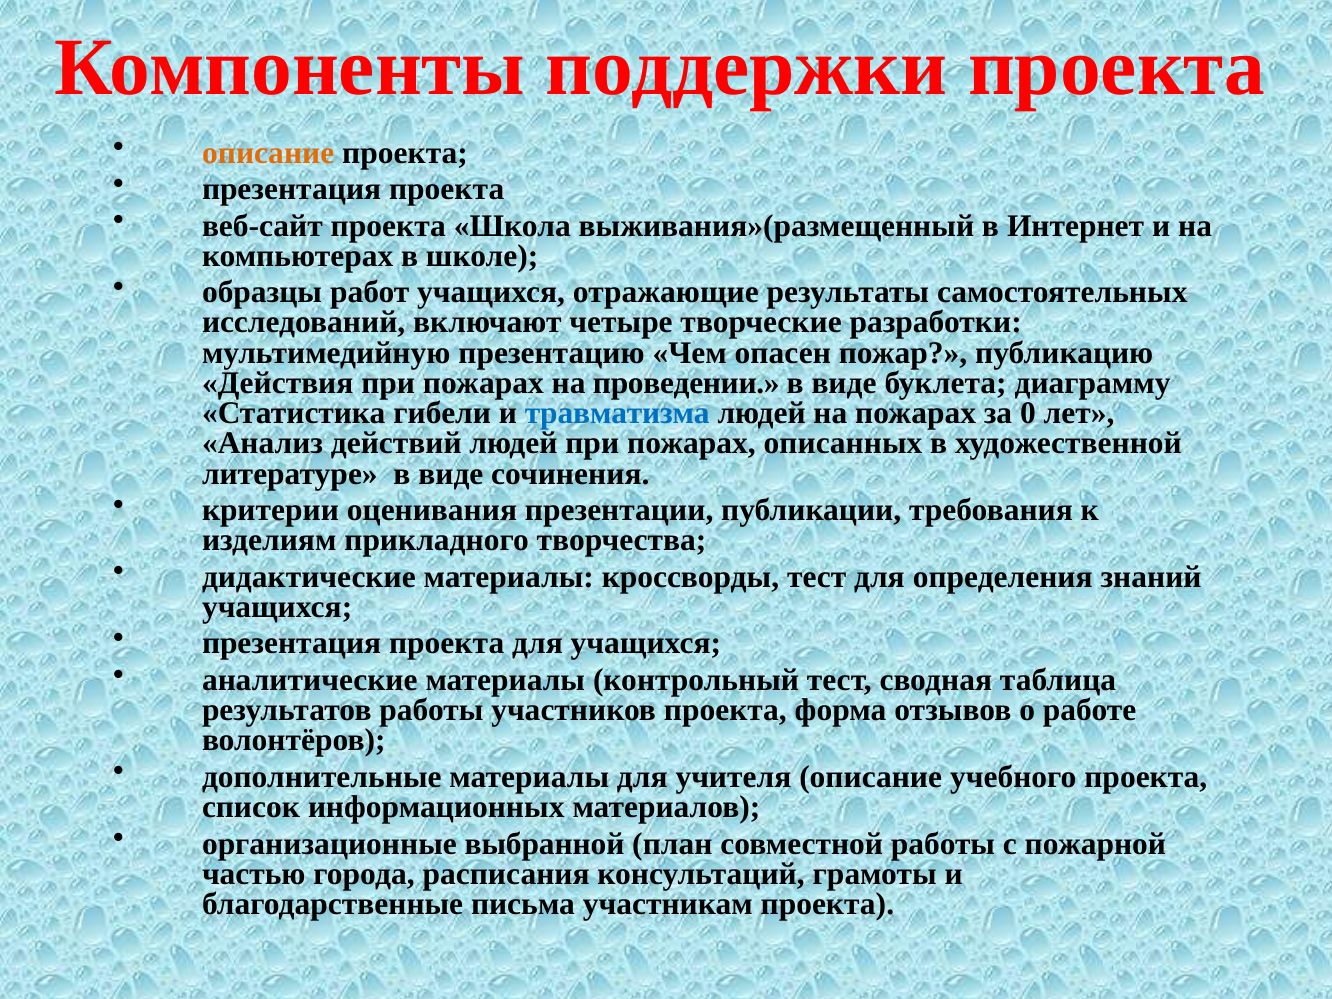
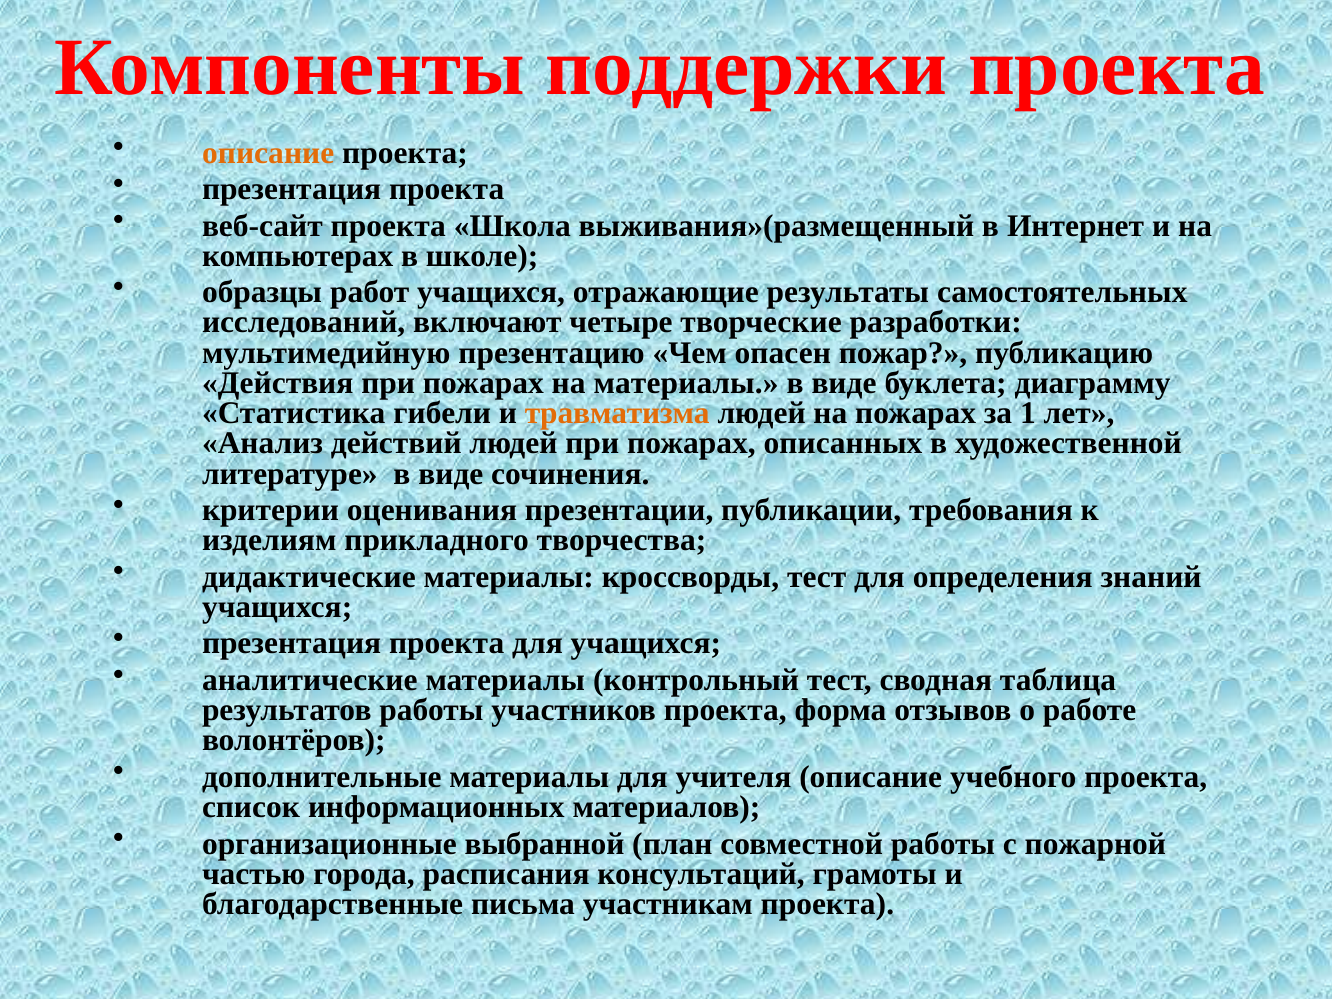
на проведении: проведении -> материалы
травматизма colour: blue -> orange
0: 0 -> 1
